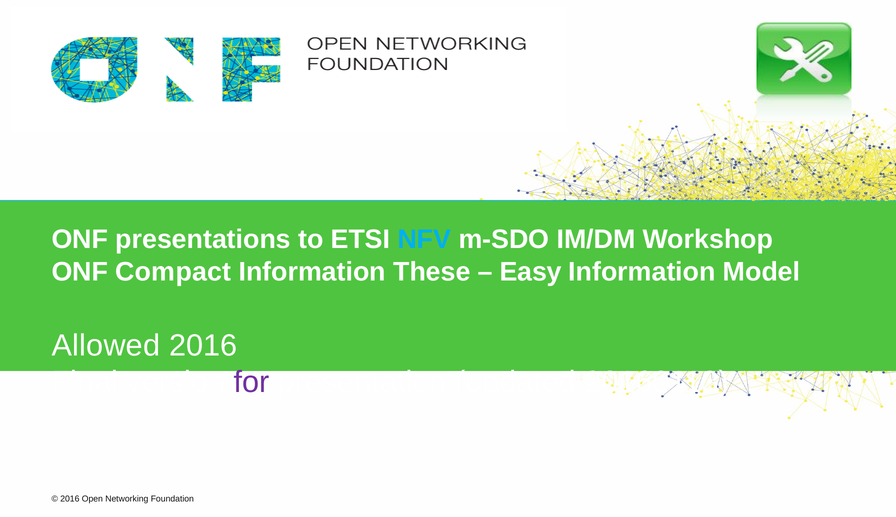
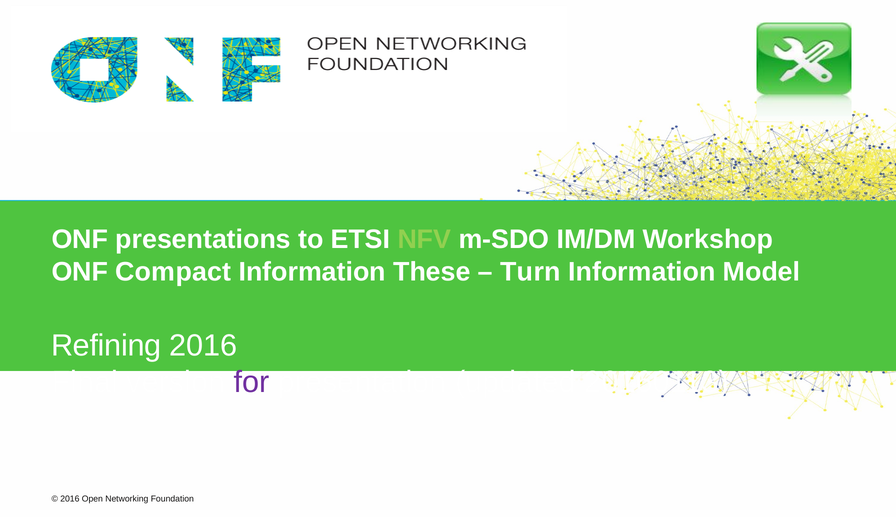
NFV colour: light blue -> light green
Easy: Easy -> Turn
Allowed: Allowed -> Refining
